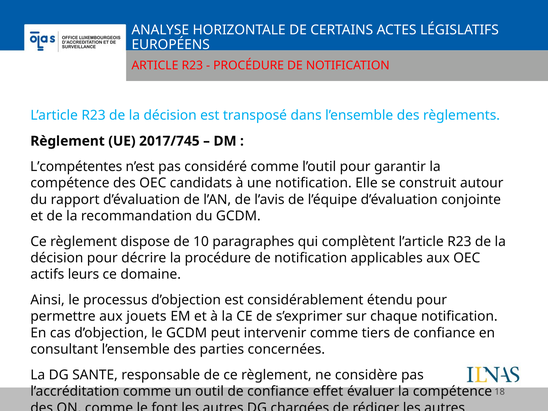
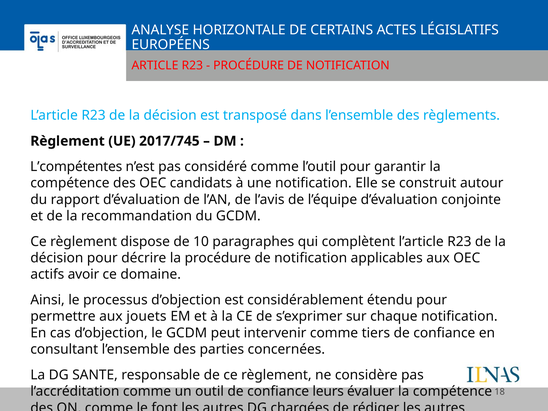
leurs: leurs -> avoir
effet: effet -> leurs
